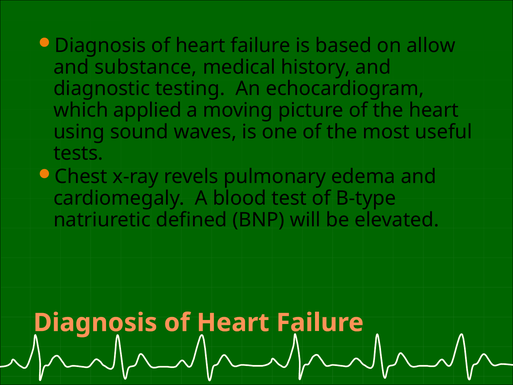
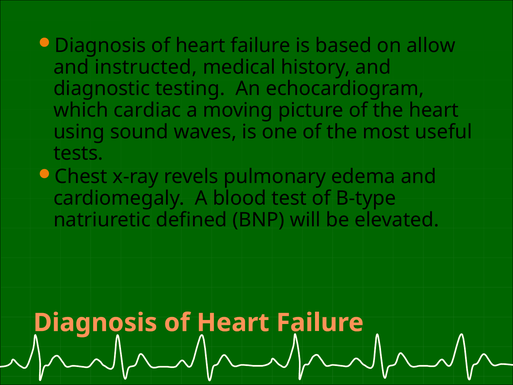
substance: substance -> instructed
applied: applied -> cardiac
